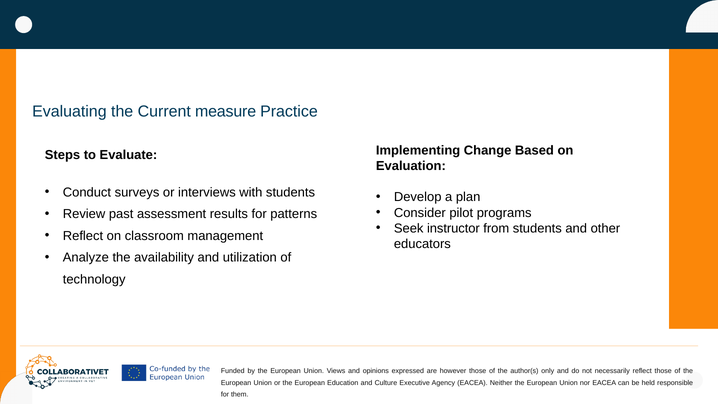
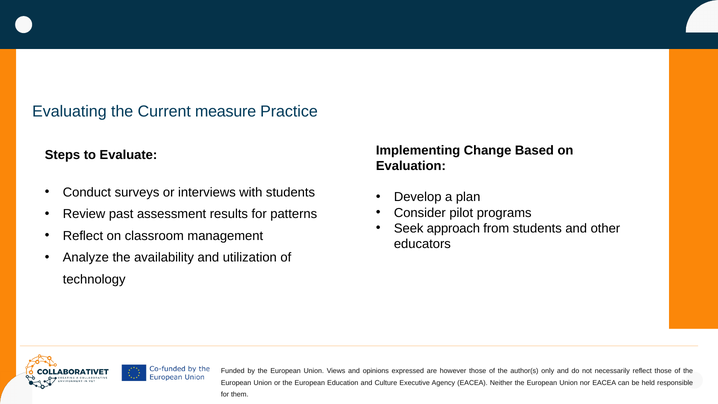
instructor: instructor -> approach
